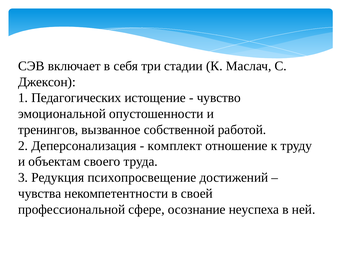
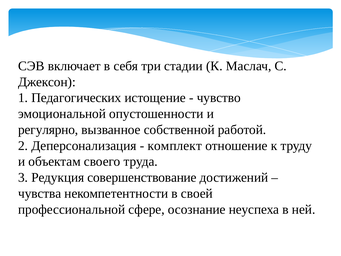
тренингов: тренингов -> регулярно
психопросвещение: психопросвещение -> совершенствование
